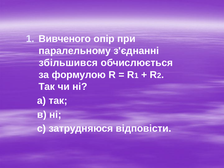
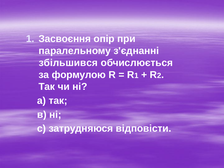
Вивченого: Вивченого -> Засвоєння
